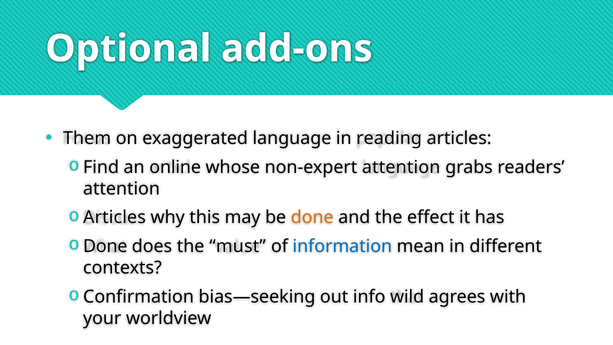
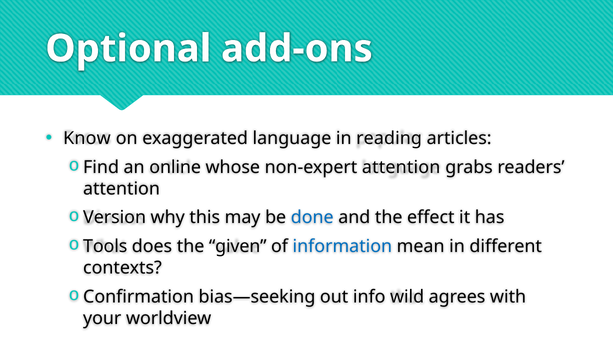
Them: Them -> Know
Articles at (114, 217): Articles -> Version
done at (312, 217) colour: orange -> blue
Done at (105, 246): Done -> Tools
must: must -> given
